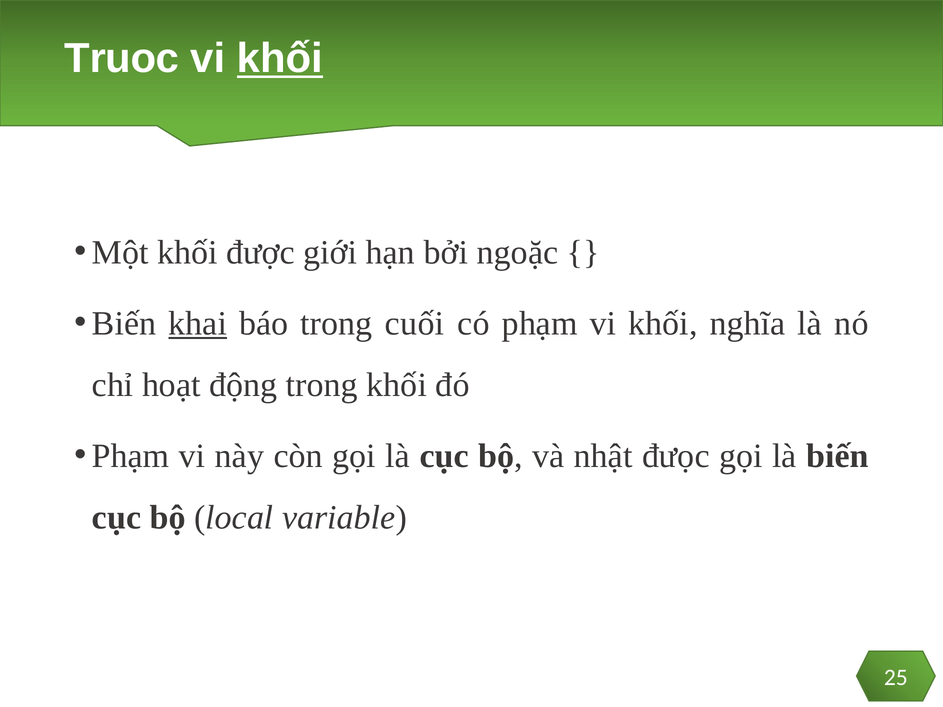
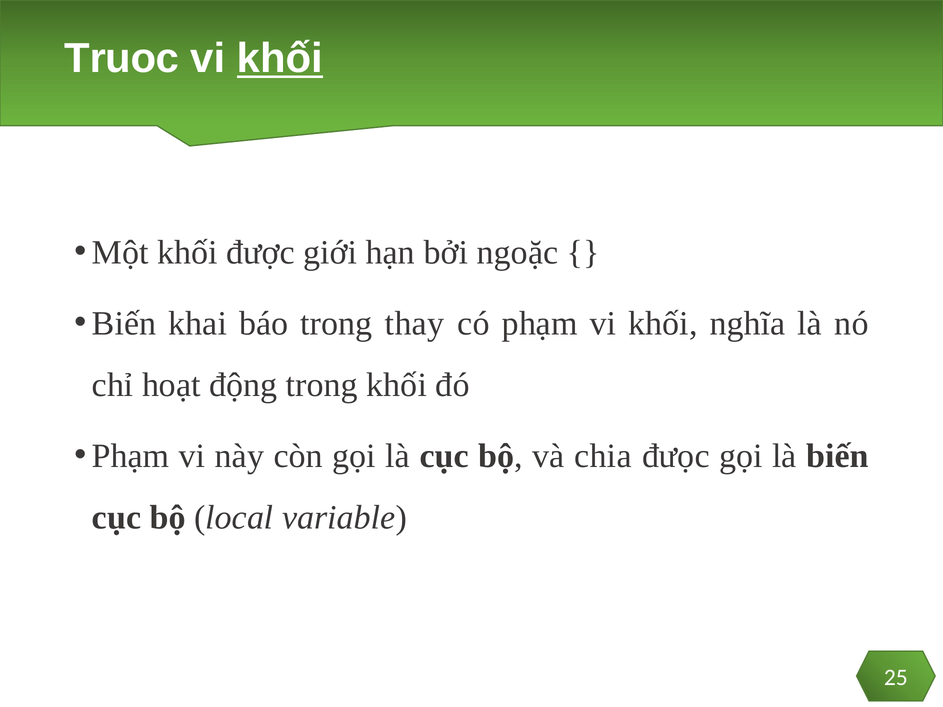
khai underline: present -> none
cuối: cuối -> thay
nhật: nhật -> chia
